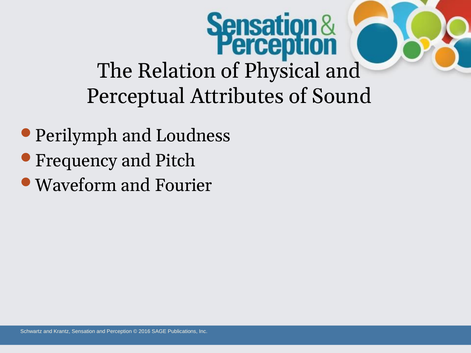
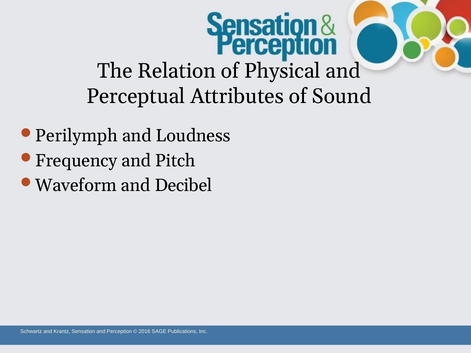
Fourier: Fourier -> Decibel
